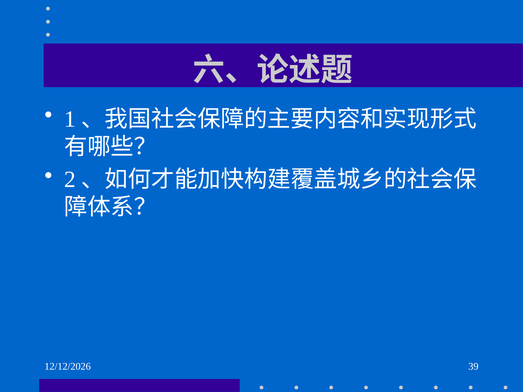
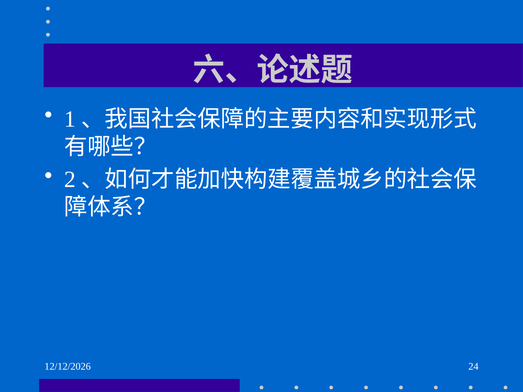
39: 39 -> 24
